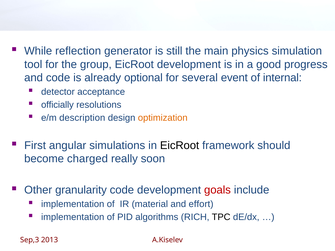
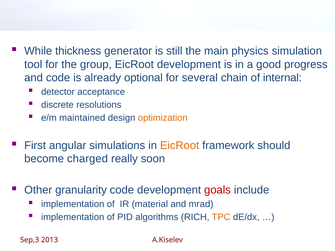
reflection: reflection -> thickness
event: event -> chain
officially: officially -> discrete
description: description -> maintained
EicRoot at (180, 146) colour: black -> orange
effort: effort -> mrad
TPC colour: black -> orange
